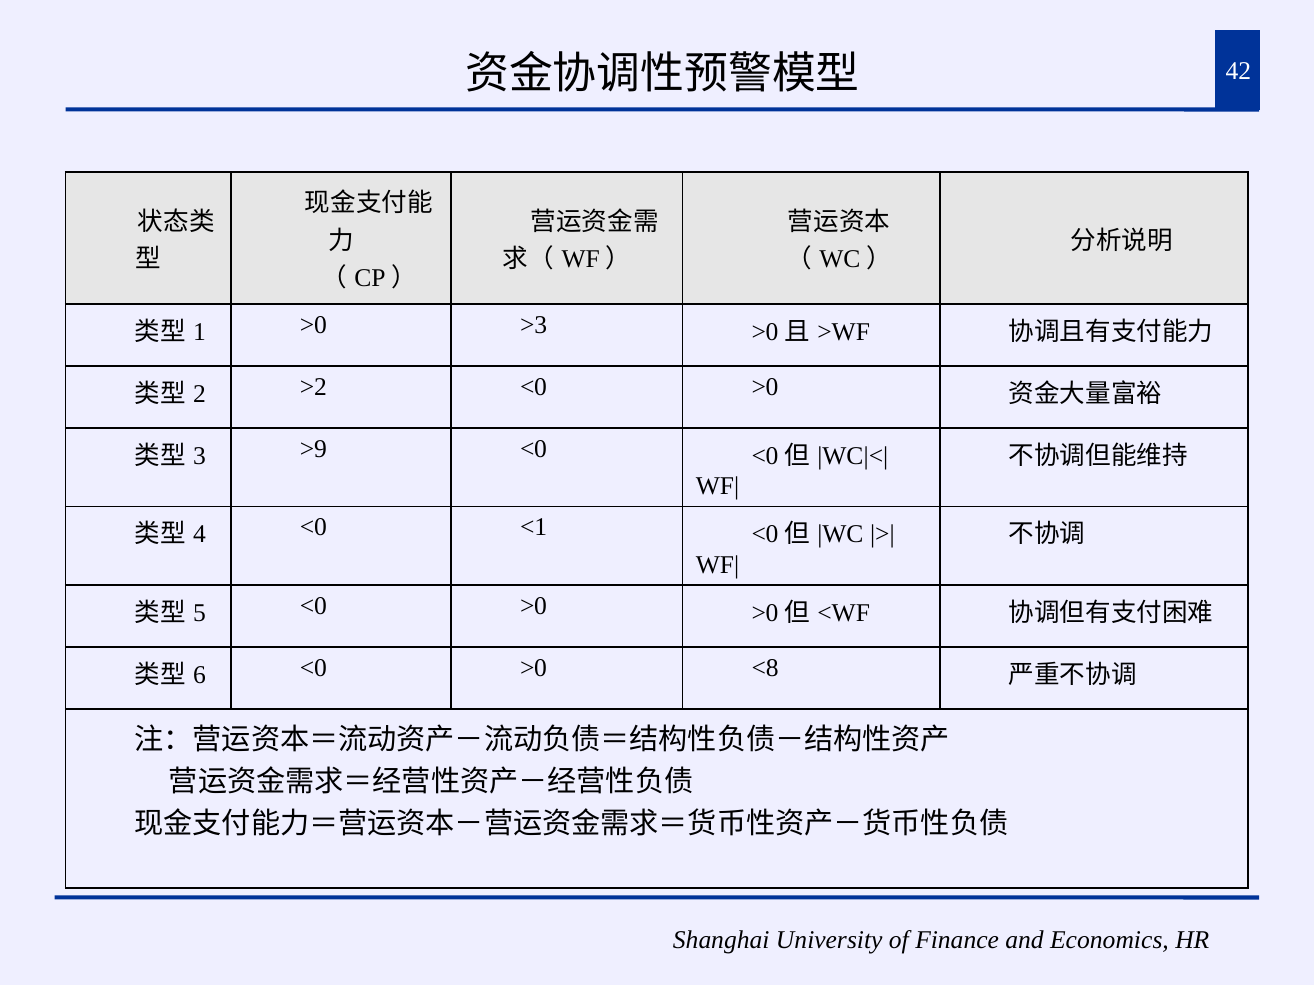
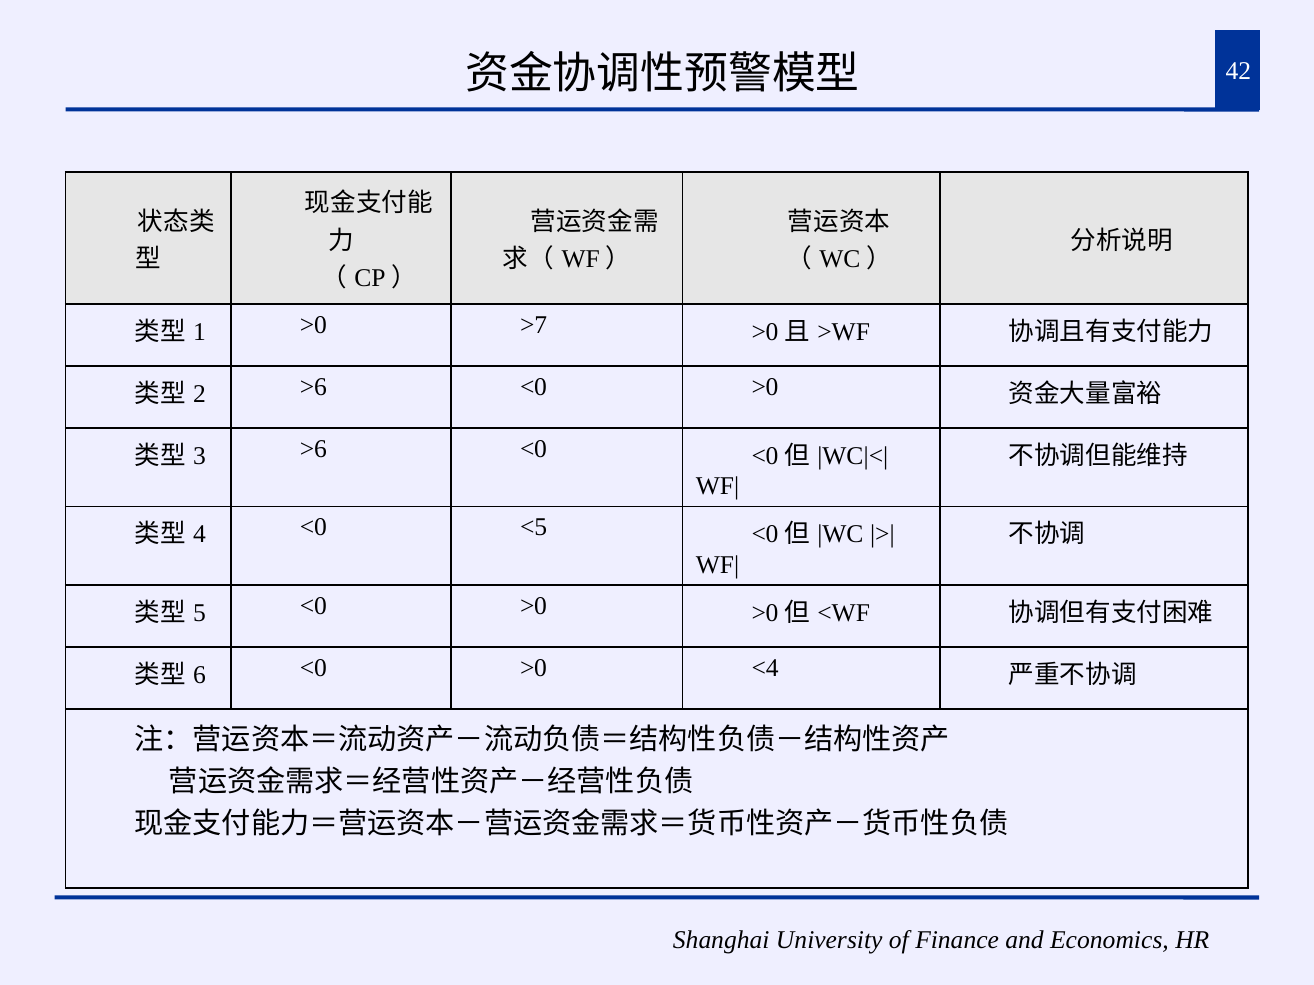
>3: >3 -> >7
>2 at (313, 387): >2 -> >6
>9 at (313, 449): >9 -> >6
<1: <1 -> <5
<8: <8 -> <4
